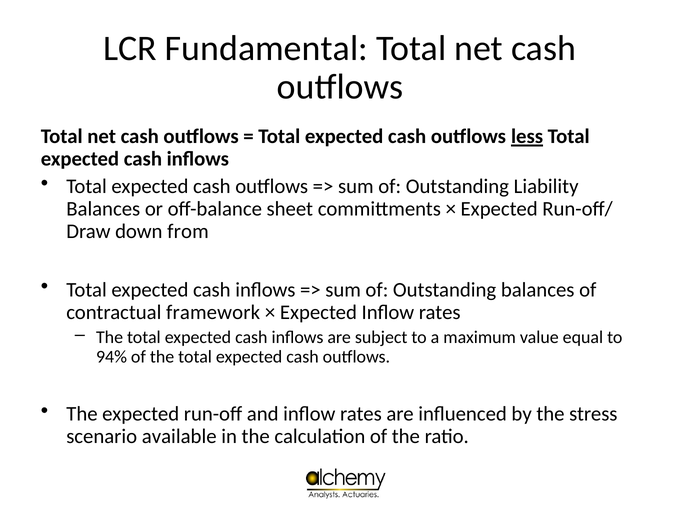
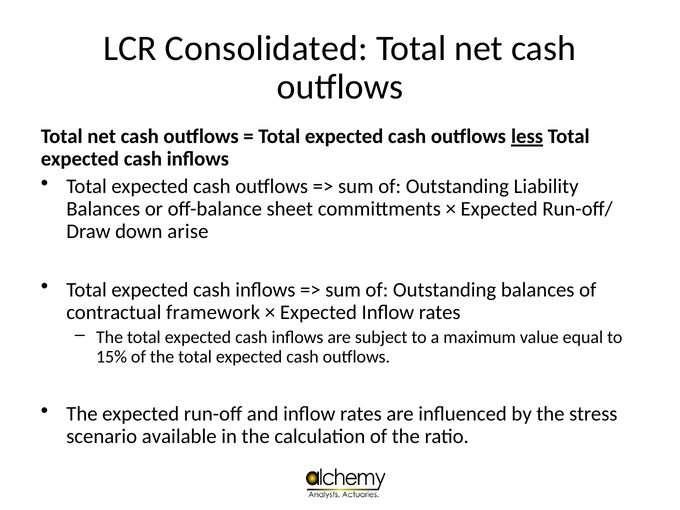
Fundamental: Fundamental -> Consolidated
from: from -> arise
94%: 94% -> 15%
